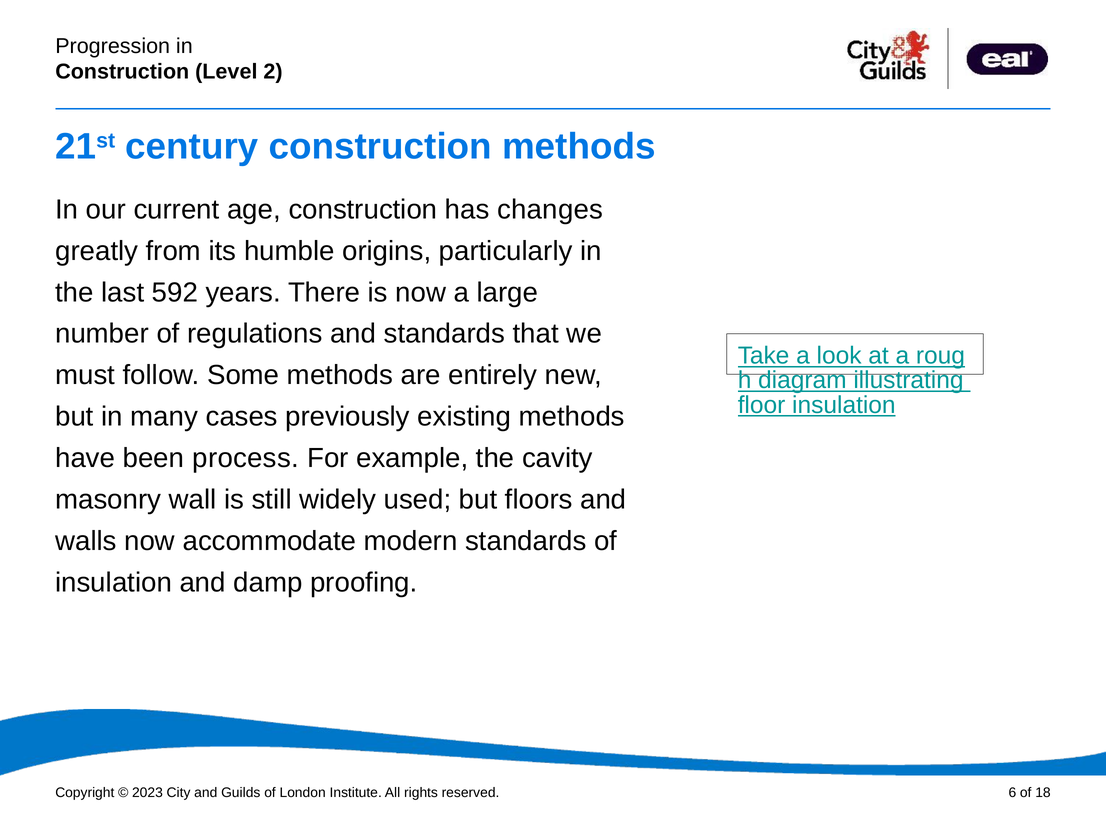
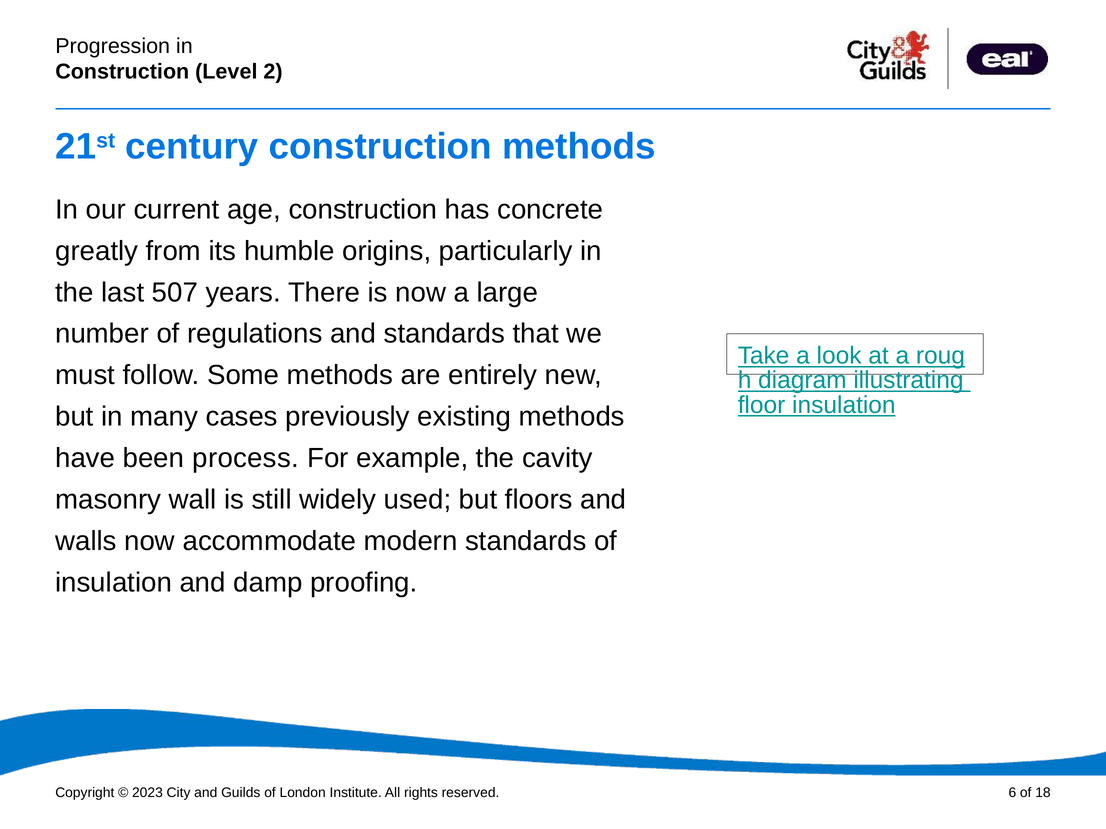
changes: changes -> concrete
592: 592 -> 507
